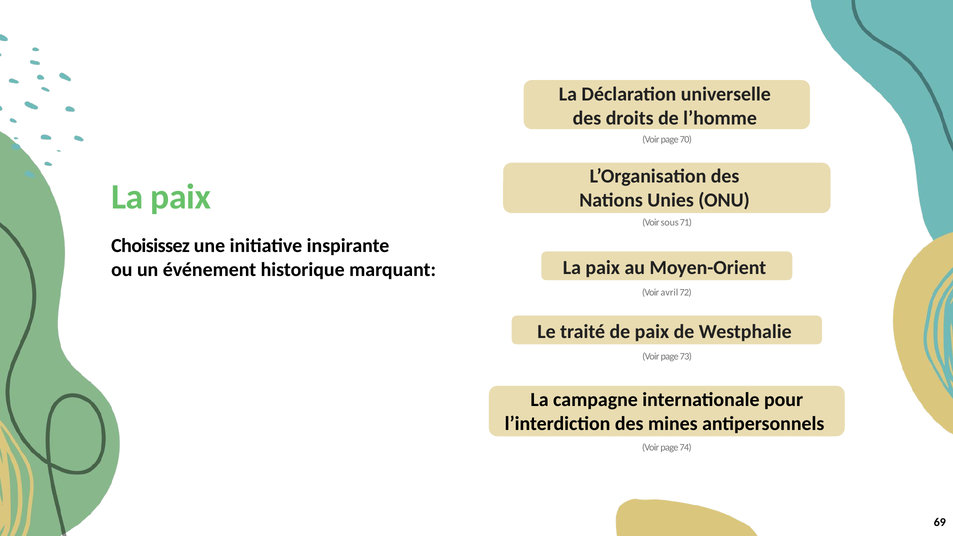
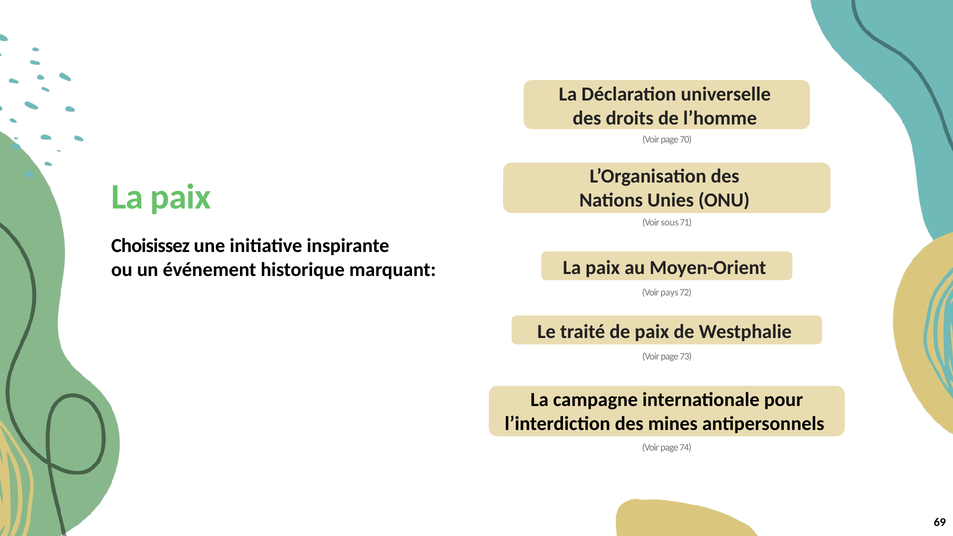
avril: avril -> pays
